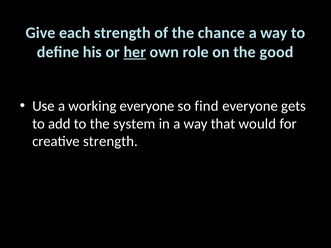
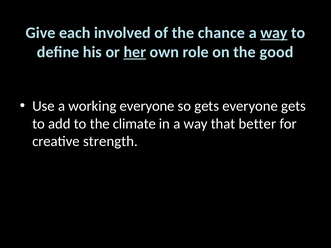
each strength: strength -> involved
way at (274, 33) underline: none -> present
so find: find -> gets
system: system -> climate
would: would -> better
